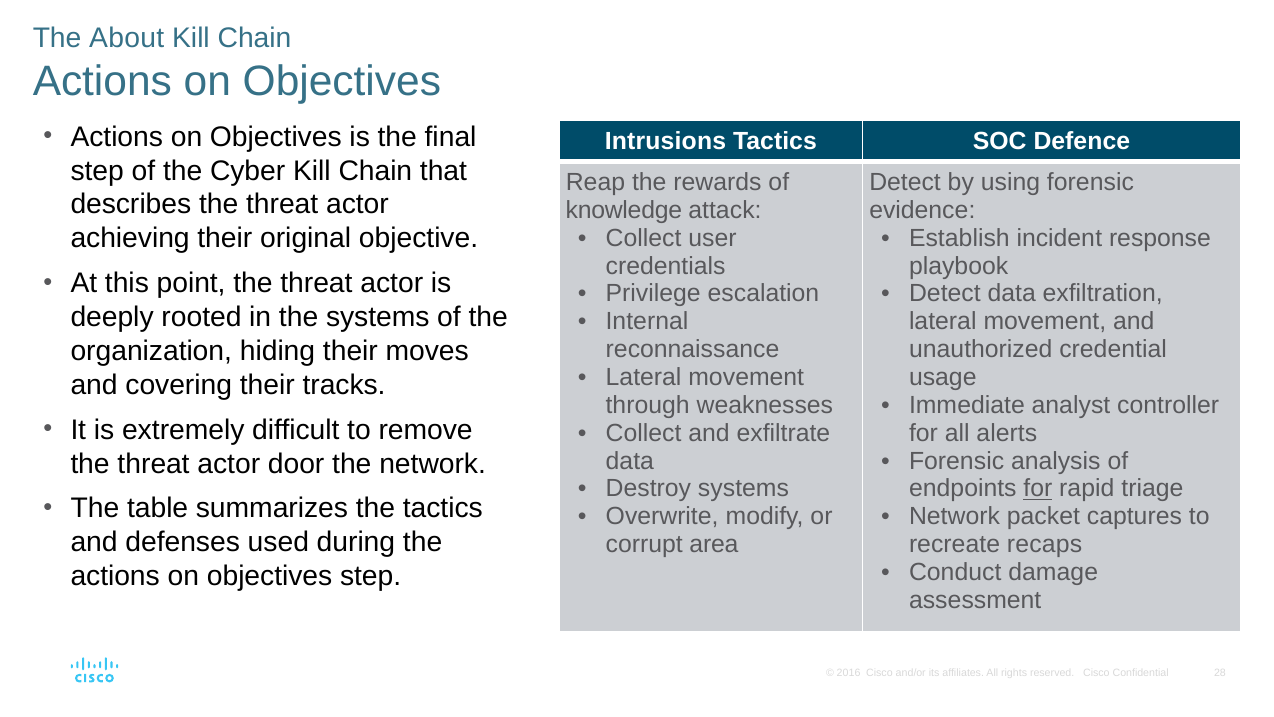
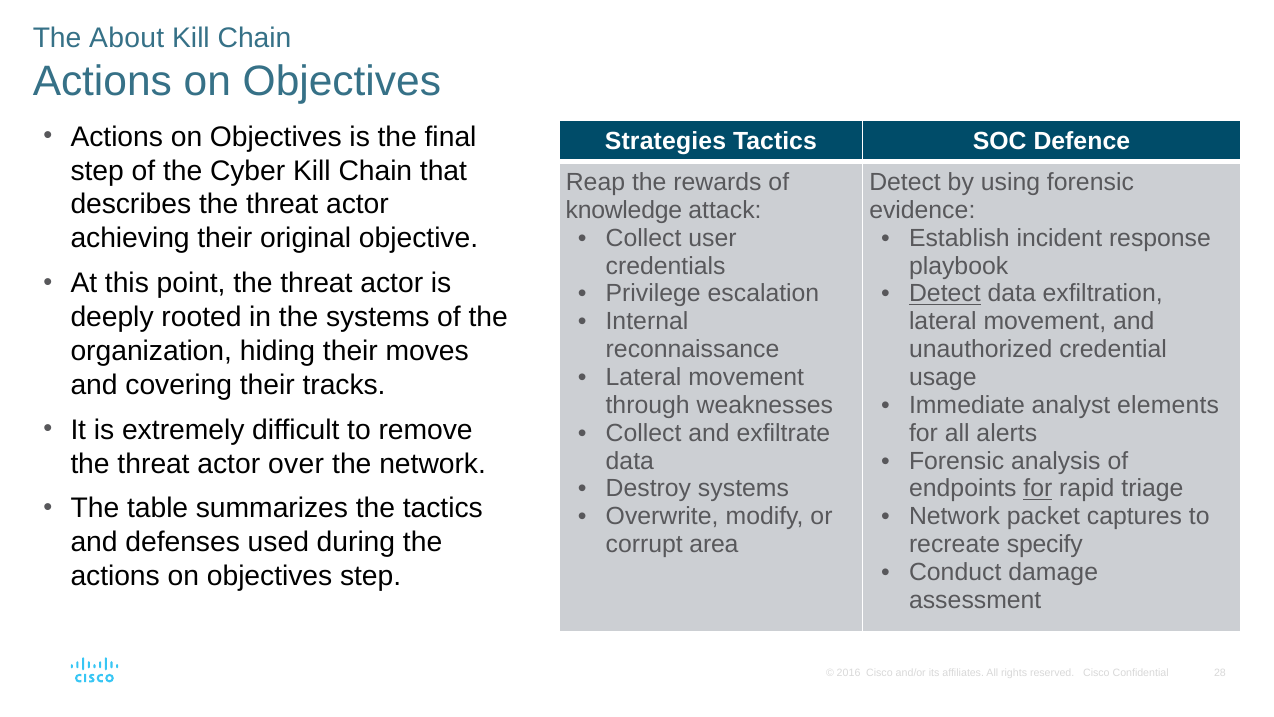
Intrusions: Intrusions -> Strategies
Detect at (945, 294) underline: none -> present
controller: controller -> elements
door: door -> over
recaps: recaps -> specify
